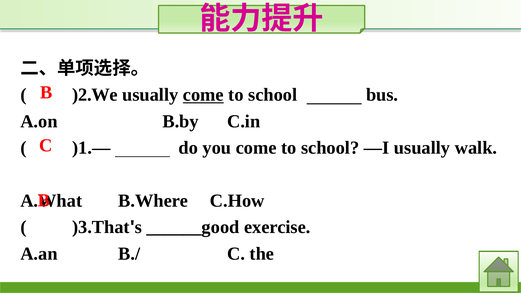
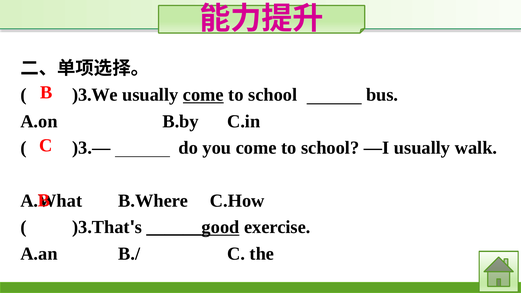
)2.We: )2.We -> )3.We
)1.—: )1.— -> )3.—
______good underline: none -> present
